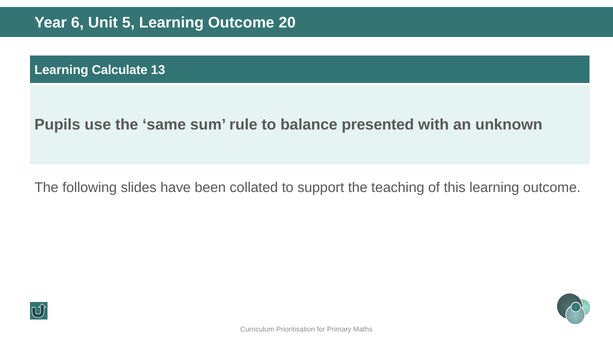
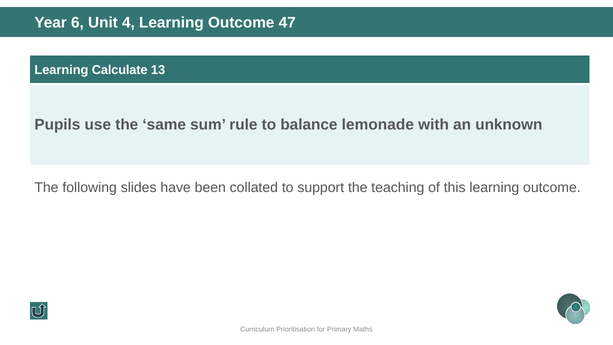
5: 5 -> 4
20: 20 -> 47
presented: presented -> lemonade
